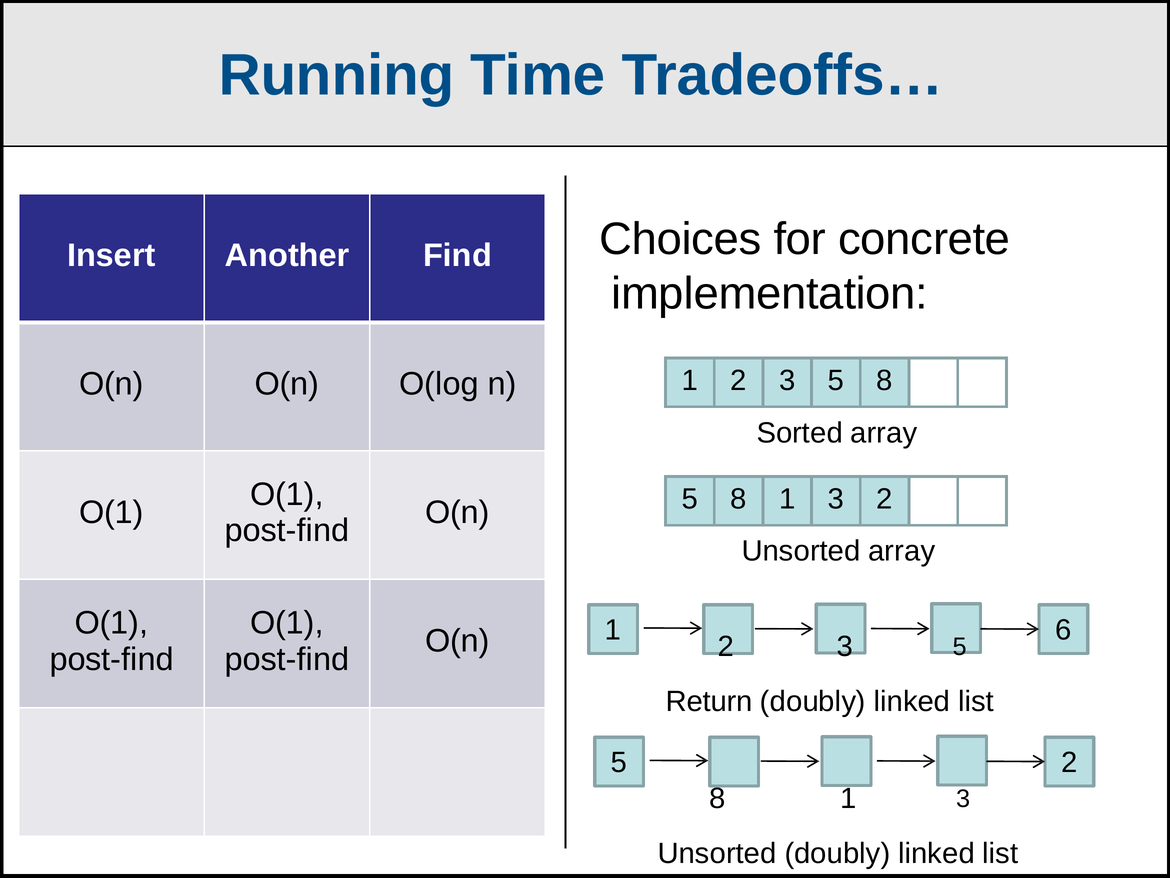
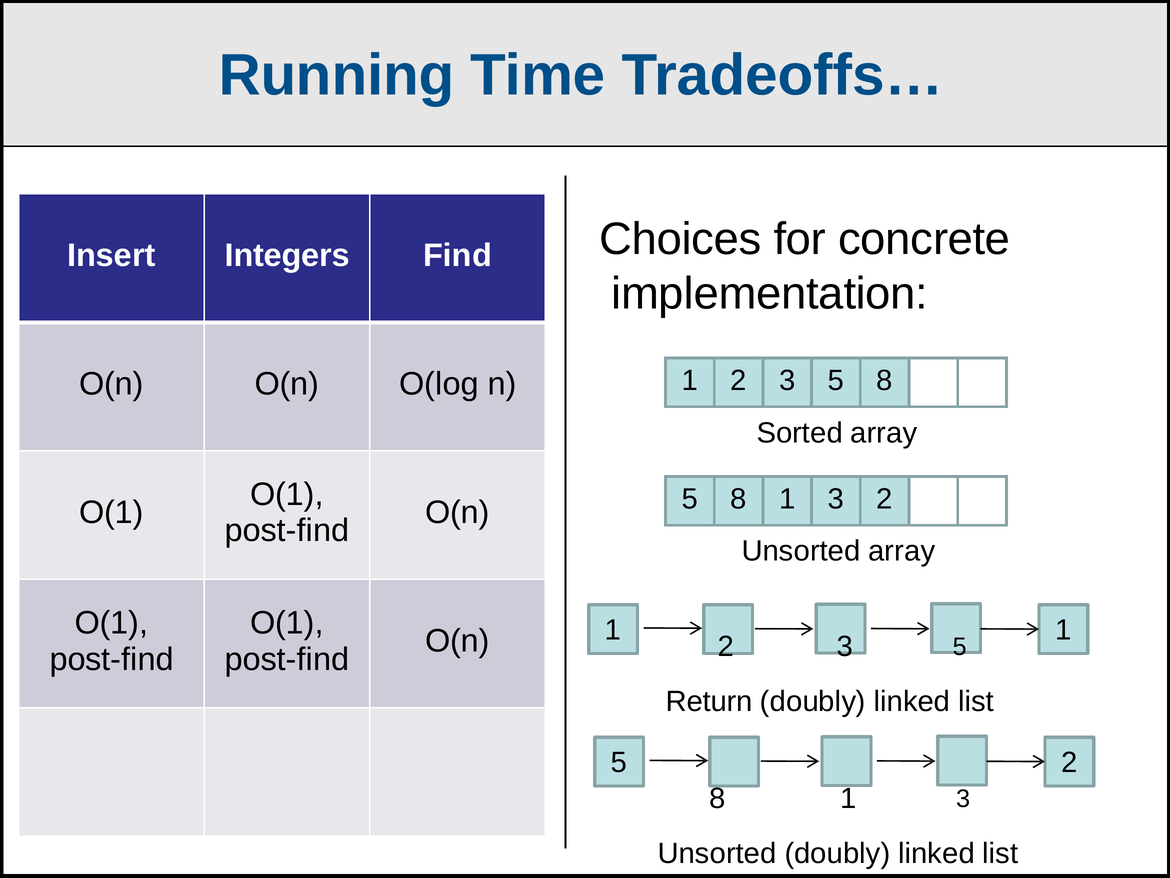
Another: Another -> Integers
1 6: 6 -> 1
